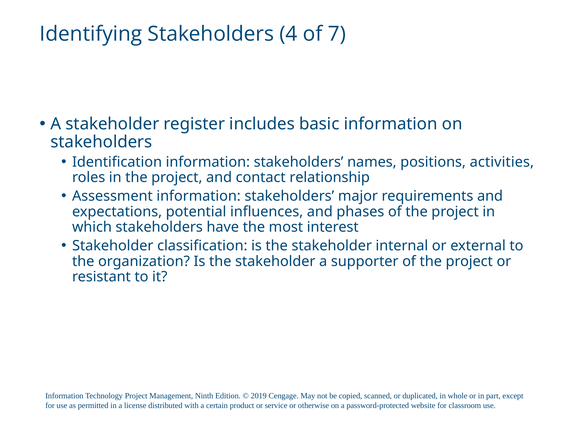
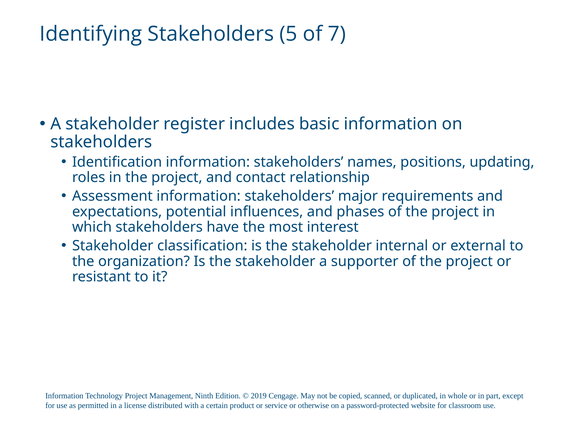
4: 4 -> 5
activities: activities -> updating
